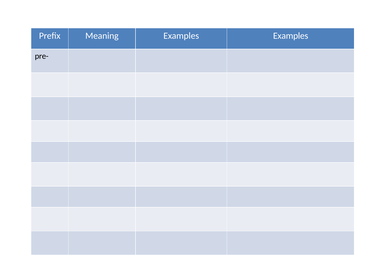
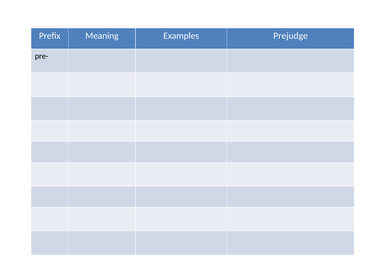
Examples Examples: Examples -> Prejudge
